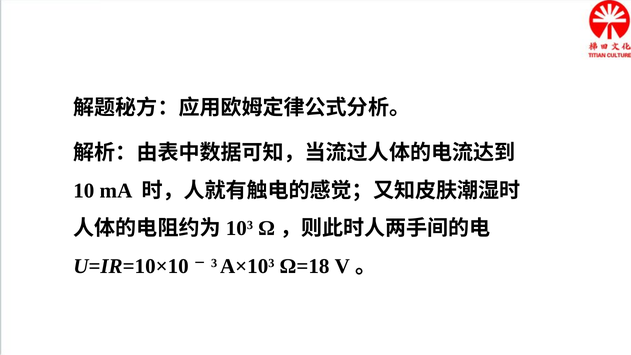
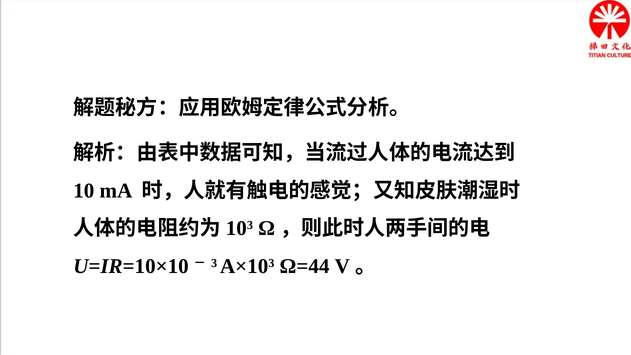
Ω=18: Ω=18 -> Ω=44
